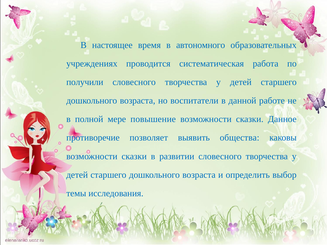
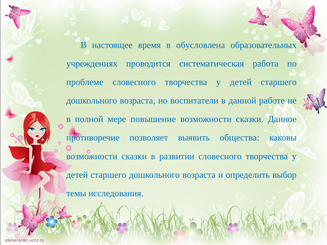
автономного: автономного -> обусловлена
получили: получили -> проблеме
